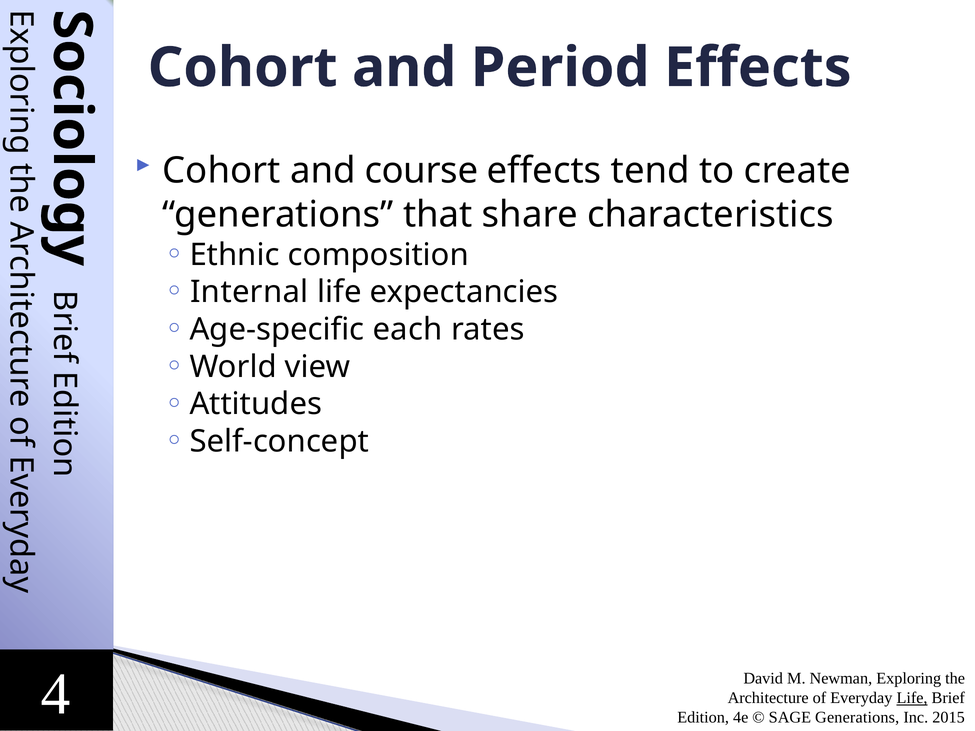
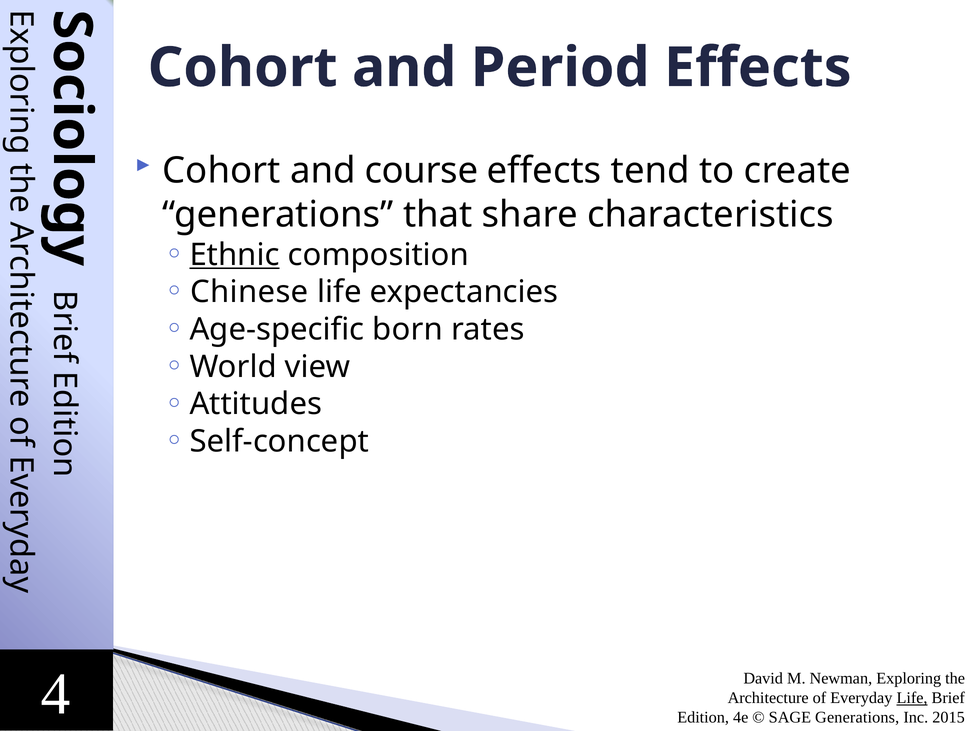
Ethnic underline: none -> present
Internal: Internal -> Chinese
each: each -> born
